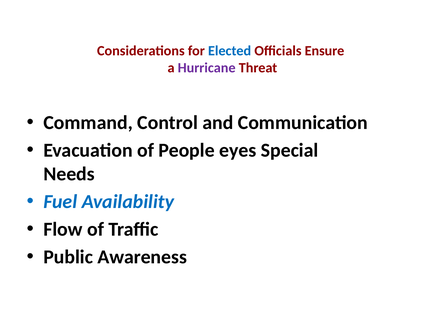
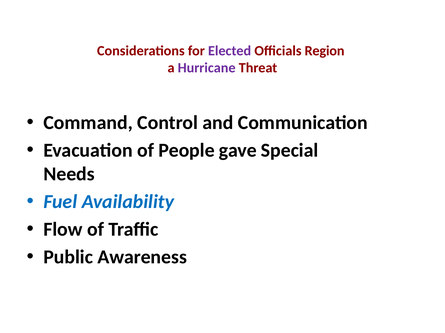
Elected colour: blue -> purple
Ensure: Ensure -> Region
eyes: eyes -> gave
